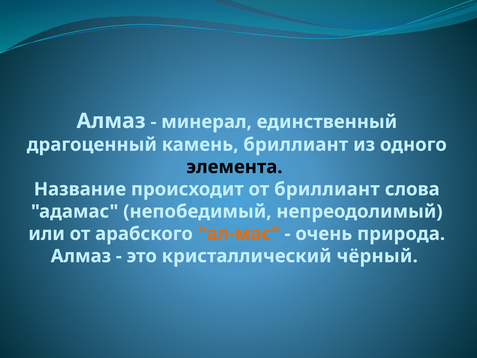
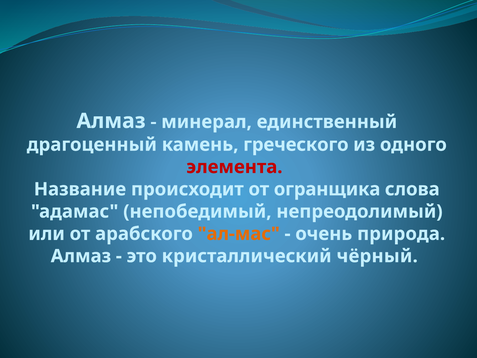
камень бриллиант: бриллиант -> греческого
элемента colour: black -> red
от бриллиант: бриллиант -> огранщика
